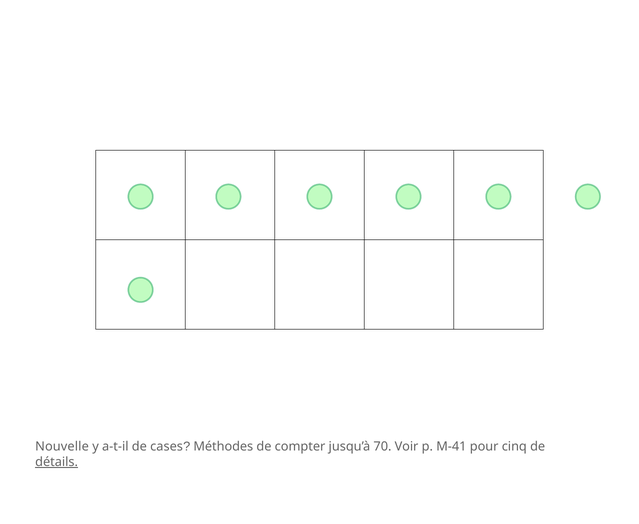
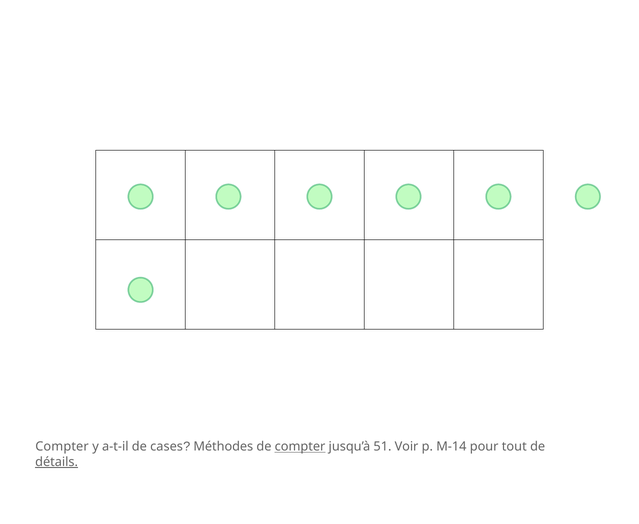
Nouvelle at (62, 447): Nouvelle -> Compter
compter at (300, 447) underline: none -> present
70: 70 -> 51
M-41: M-41 -> M-14
cinq: cinq -> tout
